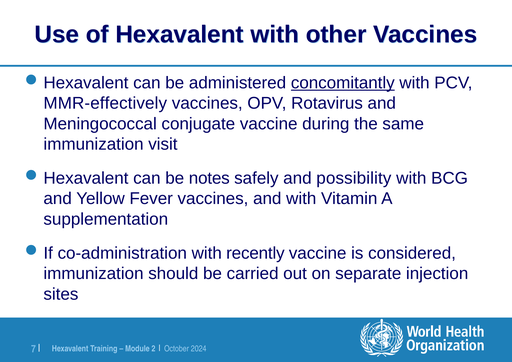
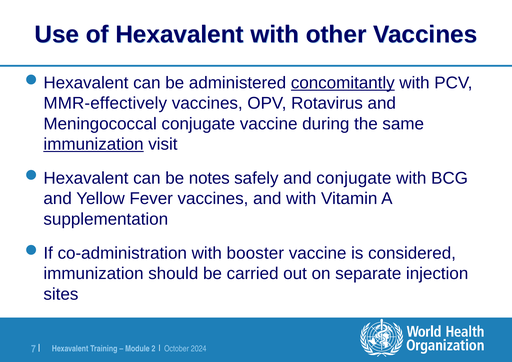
immunization at (94, 144) underline: none -> present
and possibility: possibility -> conjugate
recently: recently -> booster
